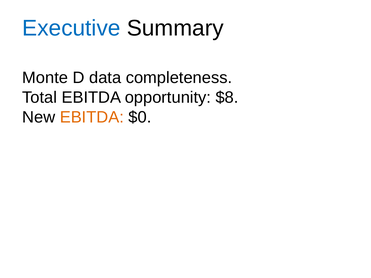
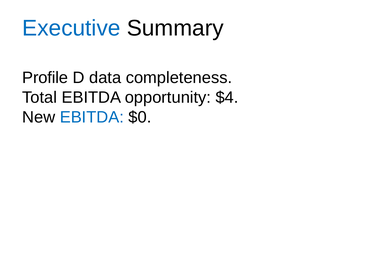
Monte: Monte -> Profile
$8: $8 -> $4
EBITDA at (92, 117) colour: orange -> blue
